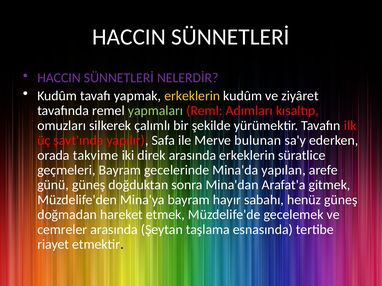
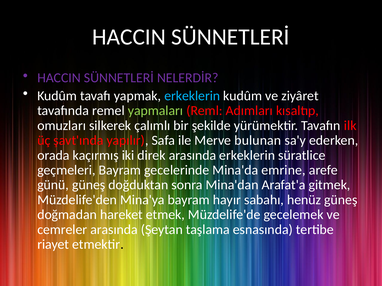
erkeklerin at (192, 96) colour: yellow -> light blue
takvime: takvime -> kaçırmış
yapılan: yapılan -> emrine
